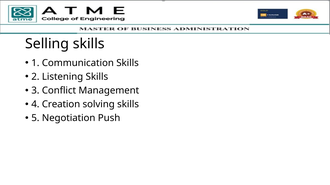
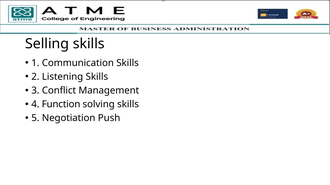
Creation: Creation -> Function
